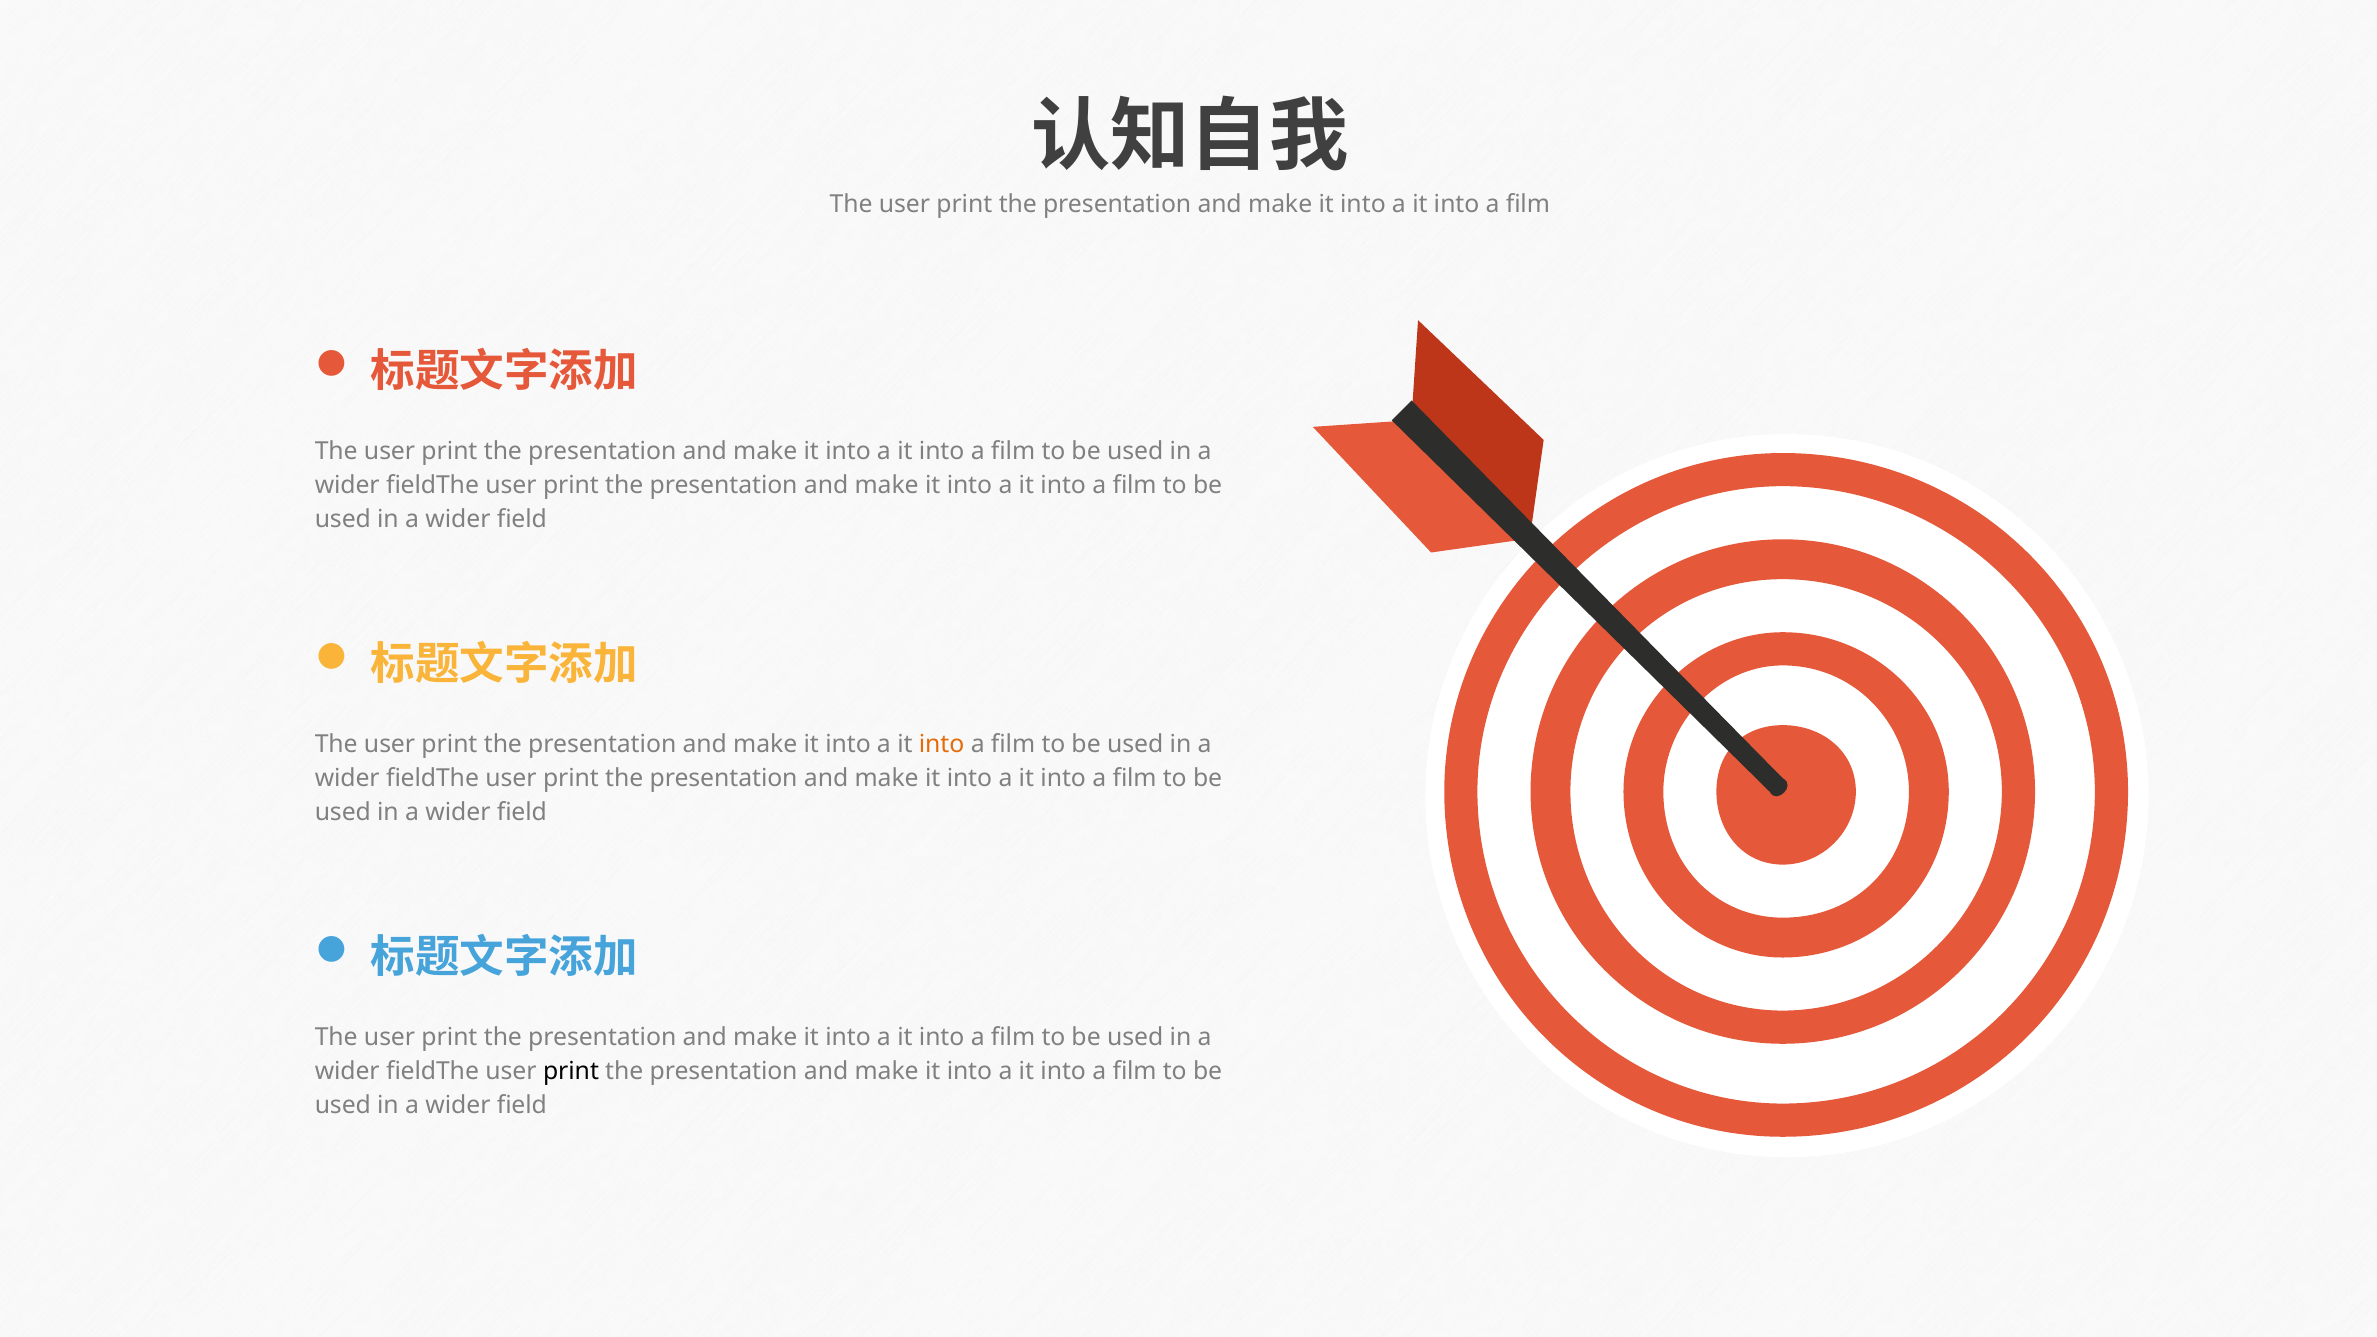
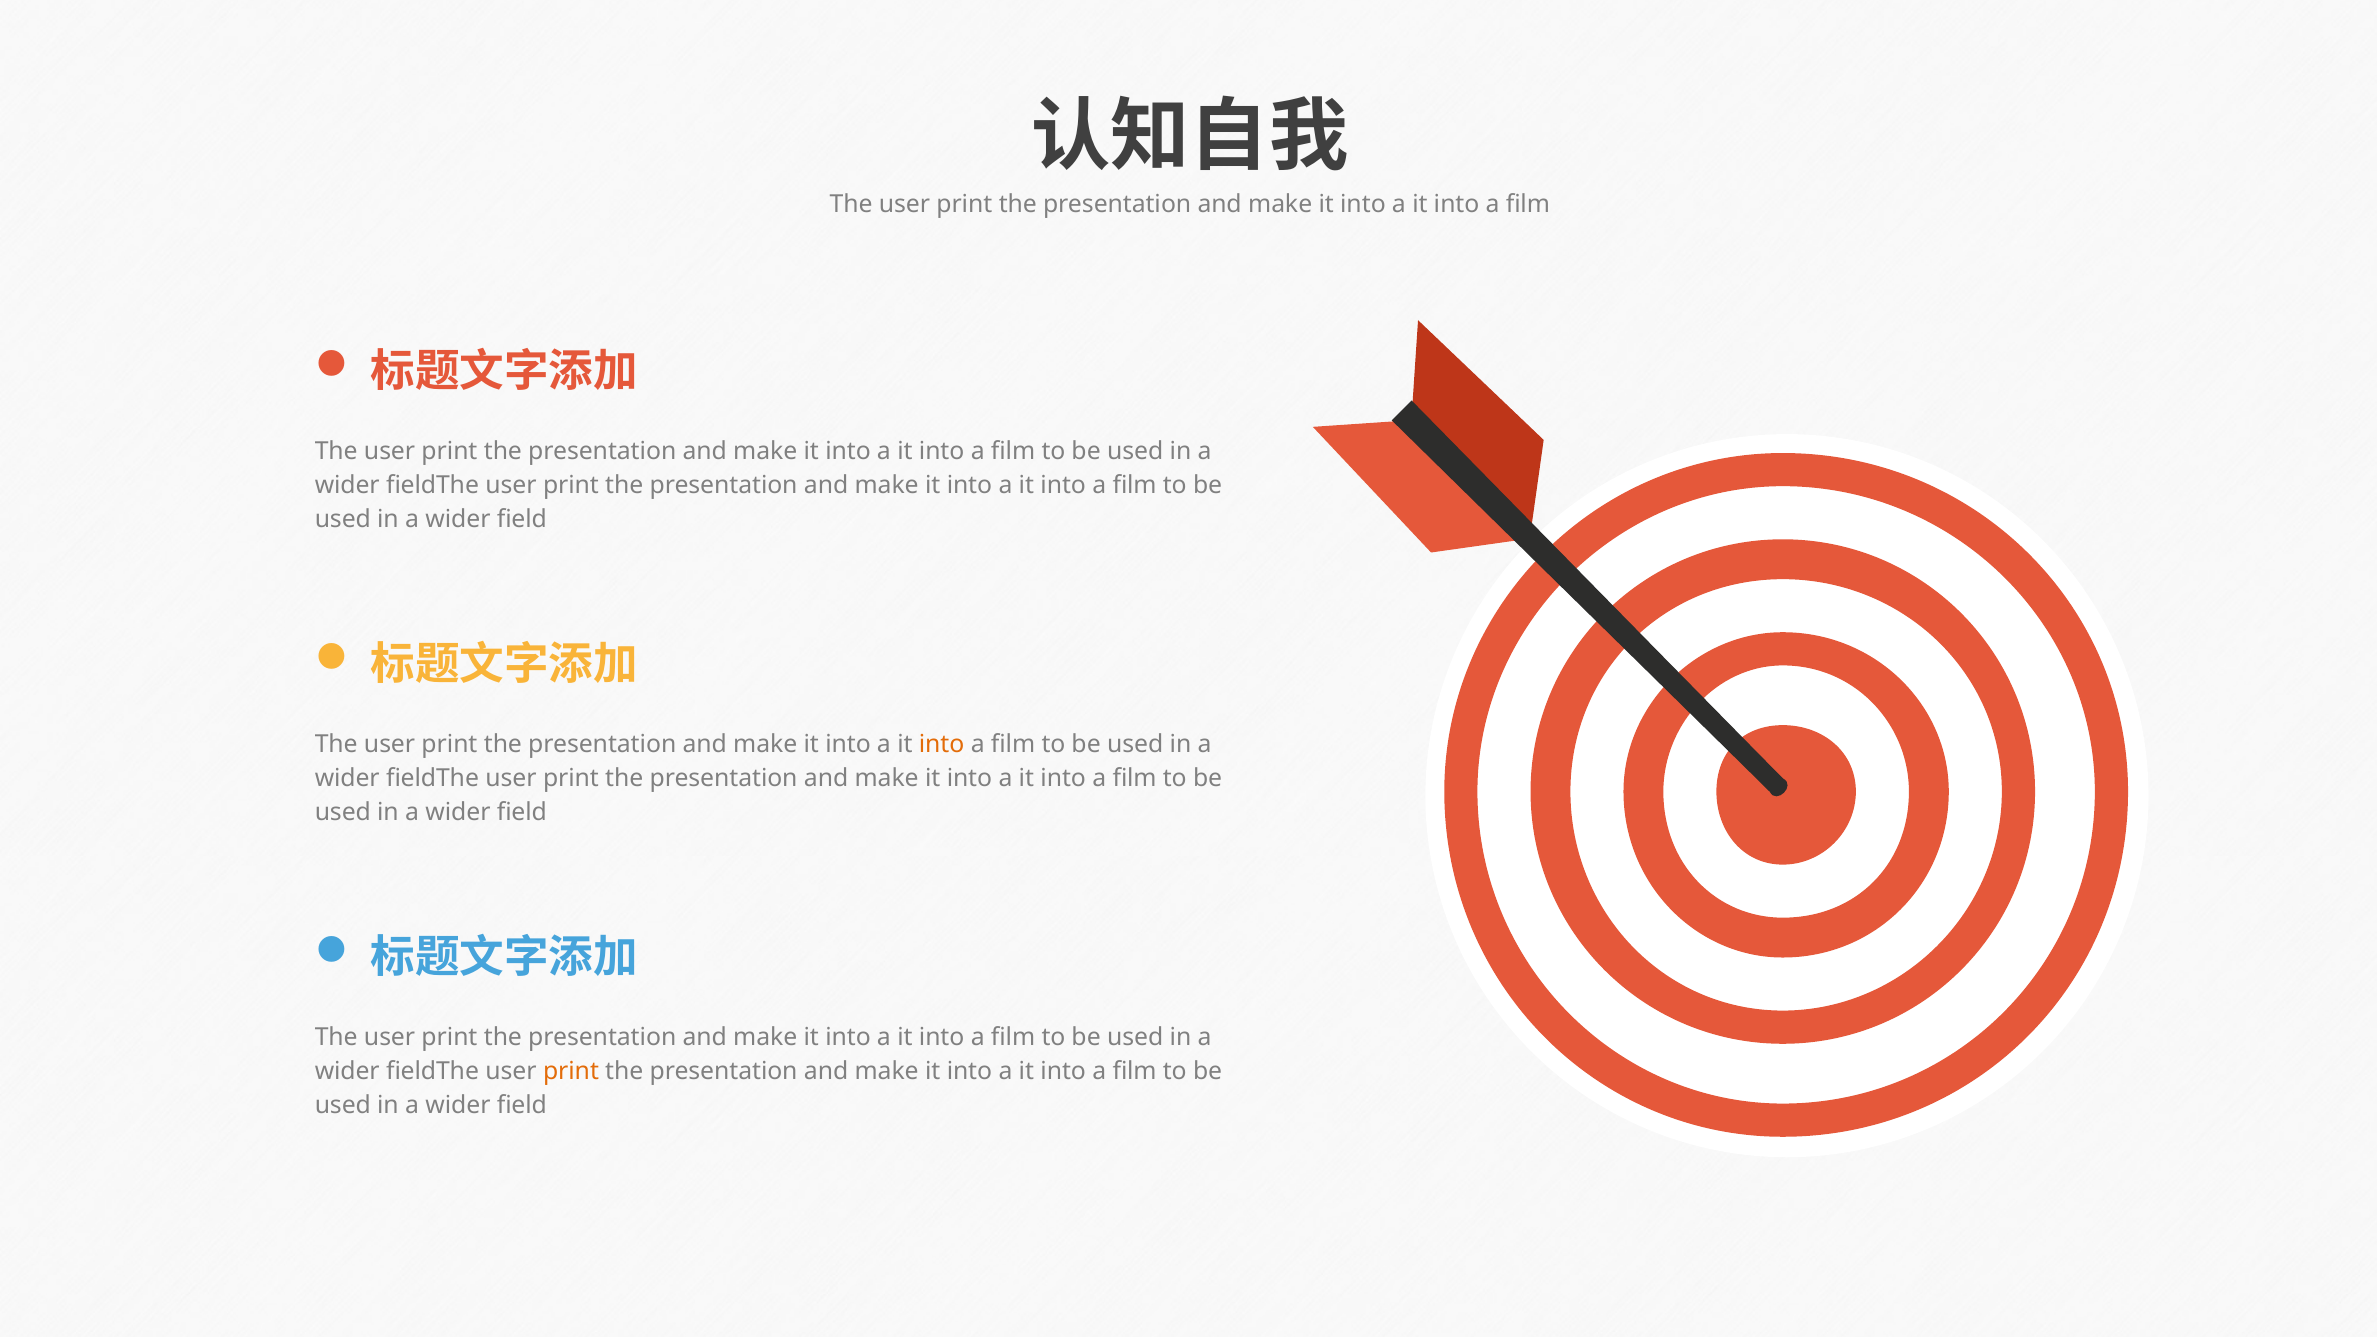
print at (571, 1072) colour: black -> orange
